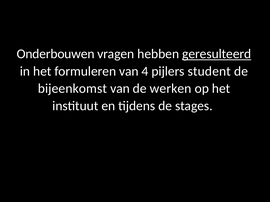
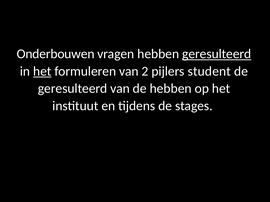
het at (42, 71) underline: none -> present
4: 4 -> 2
bijeenkomst at (72, 89): bijeenkomst -> geresulteerd
de werken: werken -> hebben
